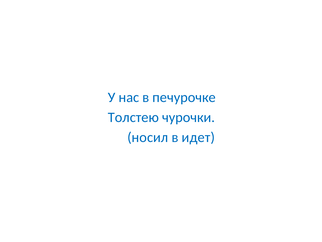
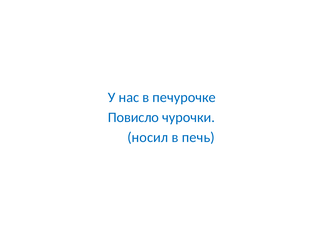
Толстею: Толстею -> Повисло
идет: идет -> печь
